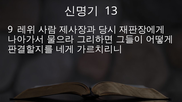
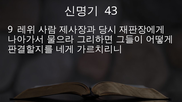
13: 13 -> 43
